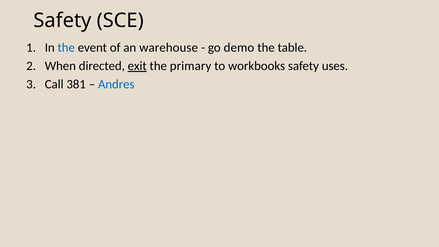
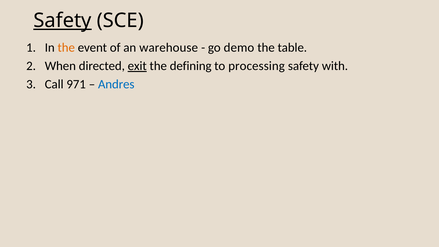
Safety at (63, 21) underline: none -> present
the at (66, 48) colour: blue -> orange
primary: primary -> defining
workbooks: workbooks -> processing
uses: uses -> with
381: 381 -> 971
